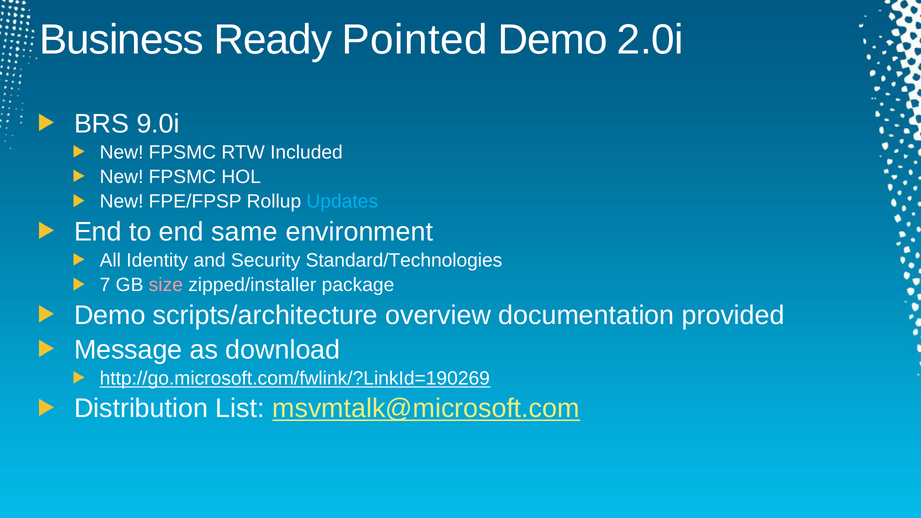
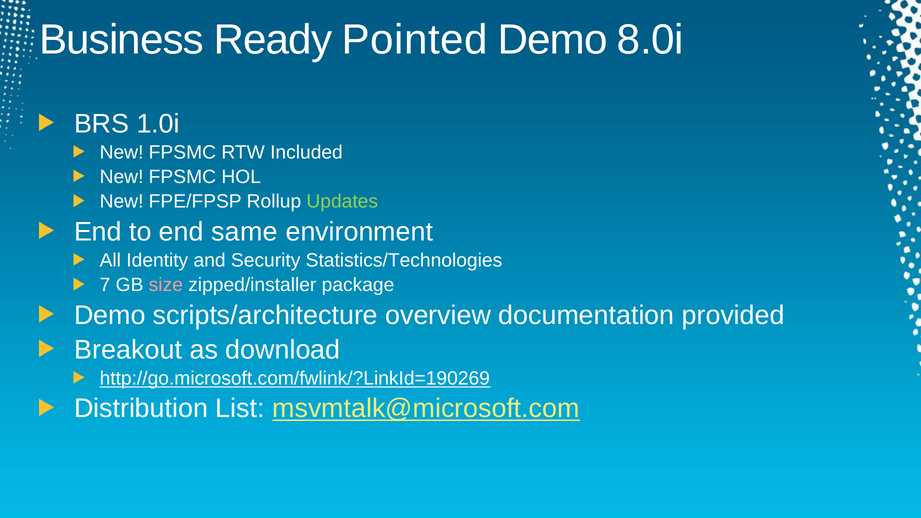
2.0i: 2.0i -> 8.0i
9.0i: 9.0i -> 1.0i
Updates colour: light blue -> light green
Standard/Technologies: Standard/Technologies -> Statistics/Technologies
Message: Message -> Breakout
